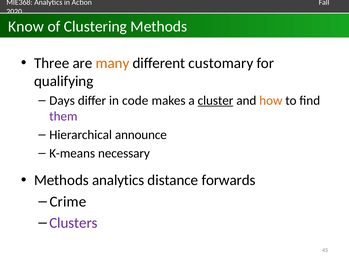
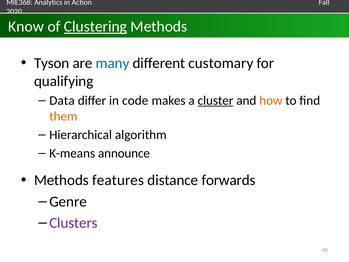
Clustering underline: none -> present
Three: Three -> Tyson
many colour: orange -> blue
Days: Days -> Data
them colour: purple -> orange
announce: announce -> algorithm
necessary: necessary -> announce
Methods analytics: analytics -> features
Crime: Crime -> Genre
